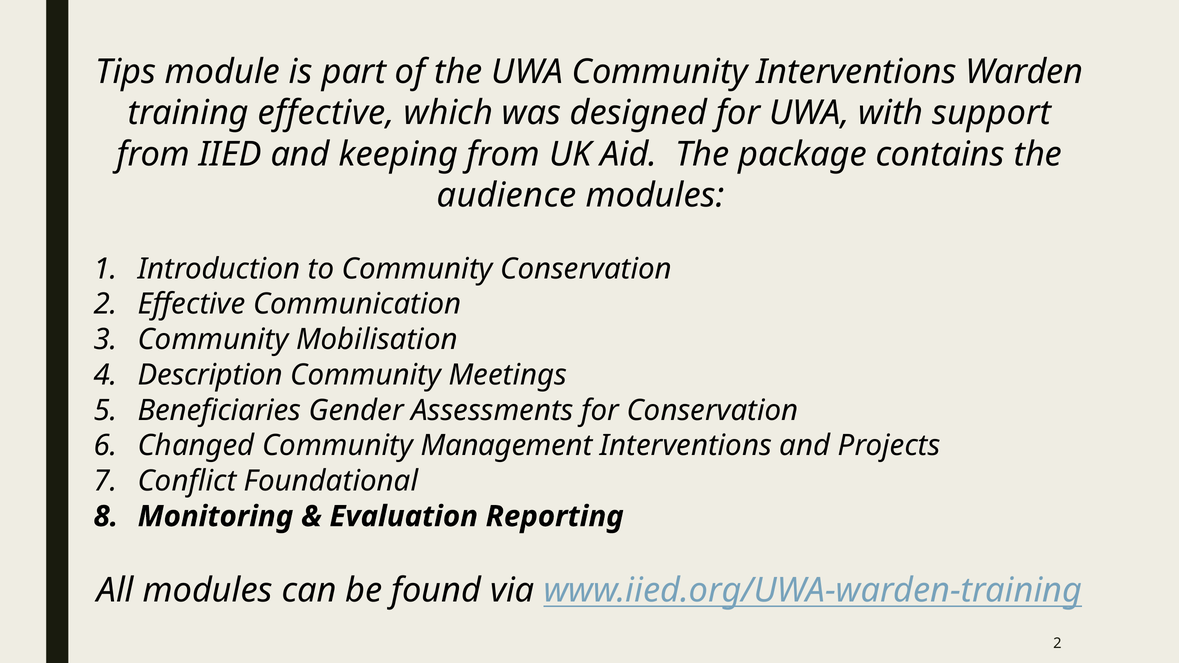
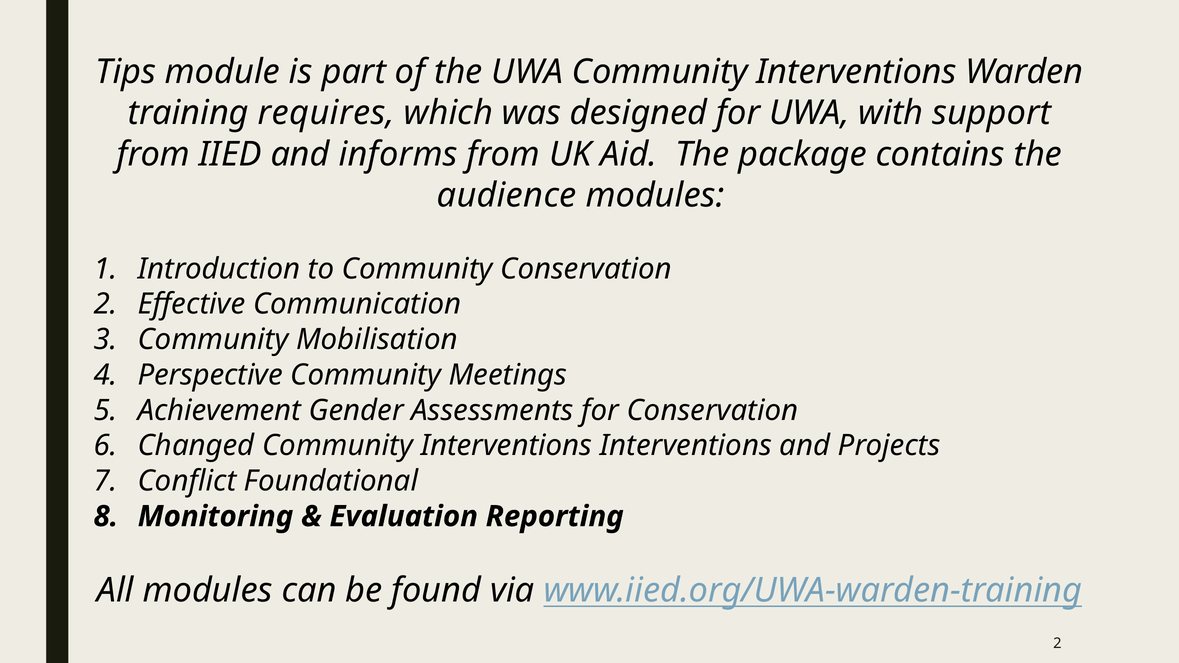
training effective: effective -> requires
keeping: keeping -> informs
Description: Description -> Perspective
Beneficiaries: Beneficiaries -> Achievement
Management at (506, 446): Management -> Interventions
